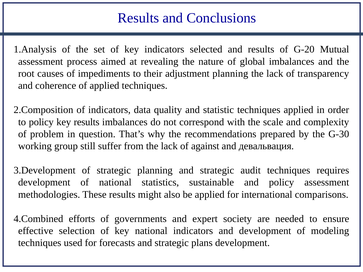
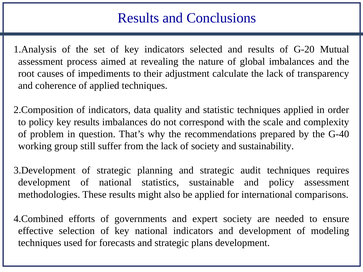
adjustment planning: planning -> calculate
G-30: G-30 -> G-40
of against: against -> society
девальвация: девальвация -> sustainability
